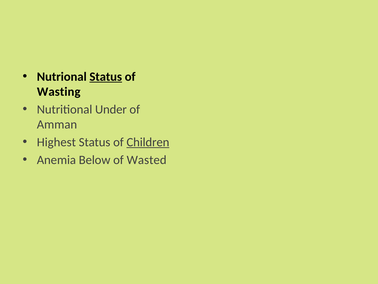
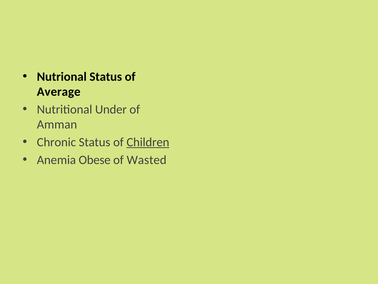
Status at (106, 76) underline: present -> none
Wasting: Wasting -> Average
Highest: Highest -> Chronic
Below: Below -> Obese
